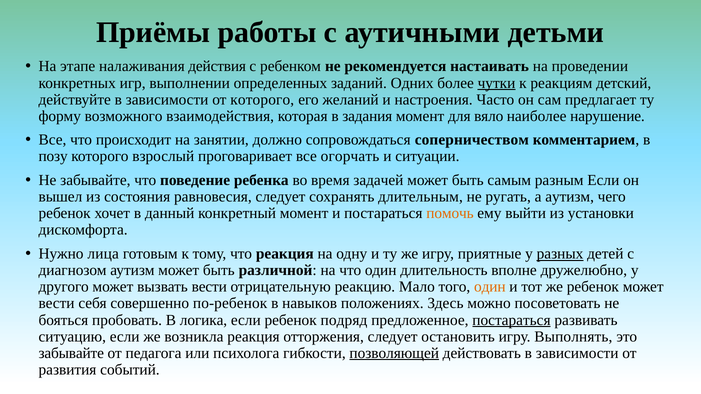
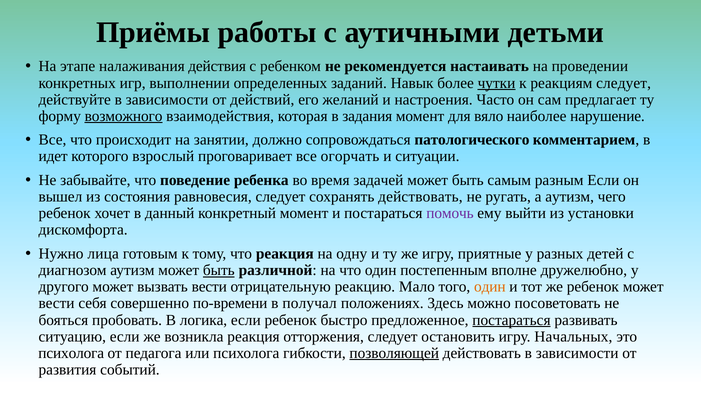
Одних: Одних -> Навык
реакциям детский: детский -> следует
от которого: которого -> действий
возможного underline: none -> present
соперничеством: соперничеством -> патологического
позу: позу -> идет
сохранять длительным: длительным -> действовать
помочь colour: orange -> purple
разных underline: present -> none
быть at (219, 271) underline: none -> present
длительность: длительность -> постепенным
по-ребенок: по-ребенок -> по-времени
навыков: навыков -> получал
подряд: подряд -> быстро
Выполнять: Выполнять -> Начальных
забывайте at (71, 353): забывайте -> психолога
